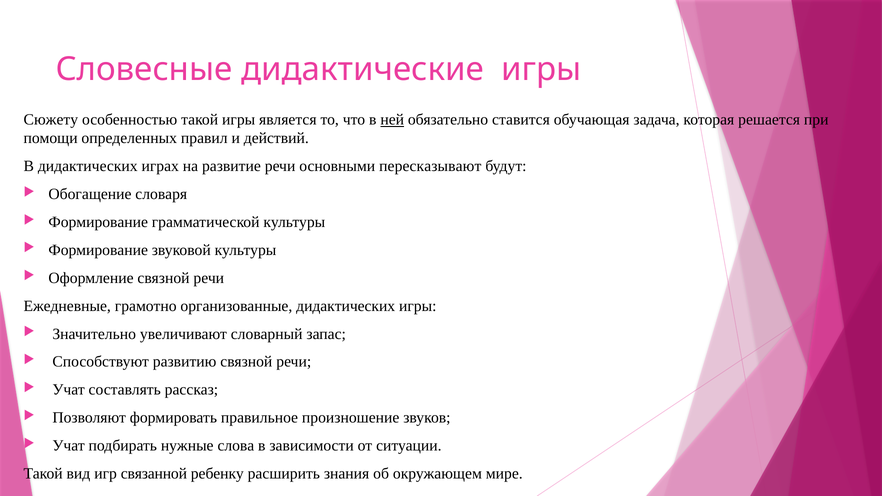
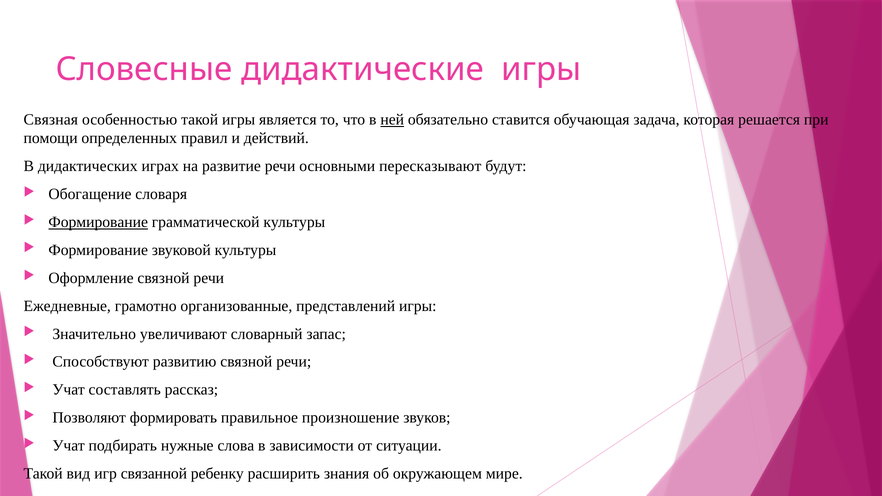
Сюжету: Сюжету -> Связная
Формирование at (98, 222) underline: none -> present
организованные дидактических: дидактических -> представлений
